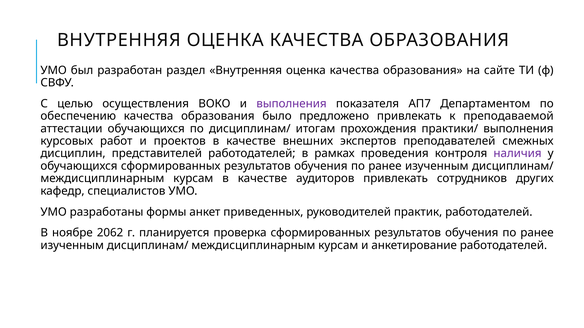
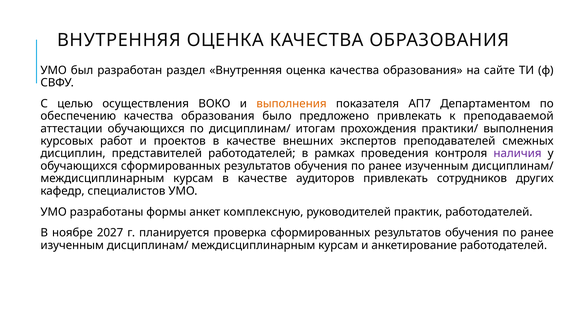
выполнения at (291, 104) colour: purple -> orange
приведенных: приведенных -> комплексную
2062: 2062 -> 2027
